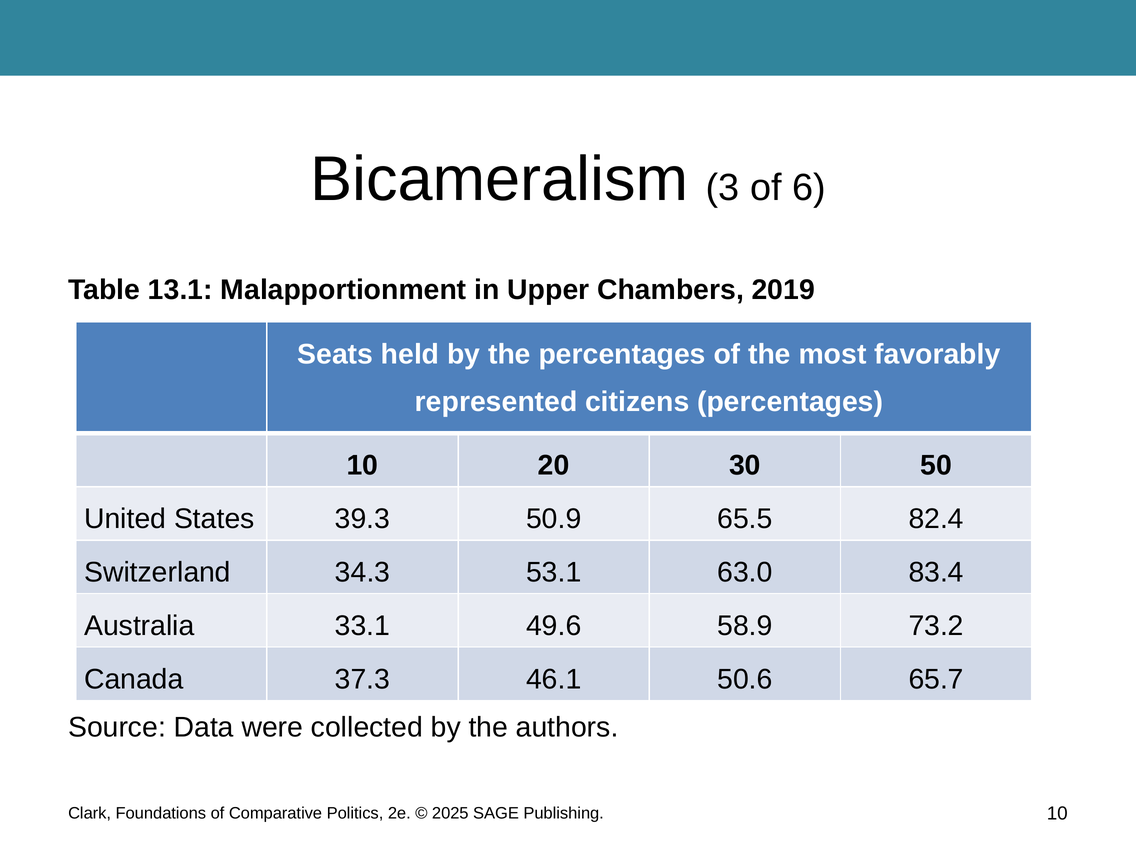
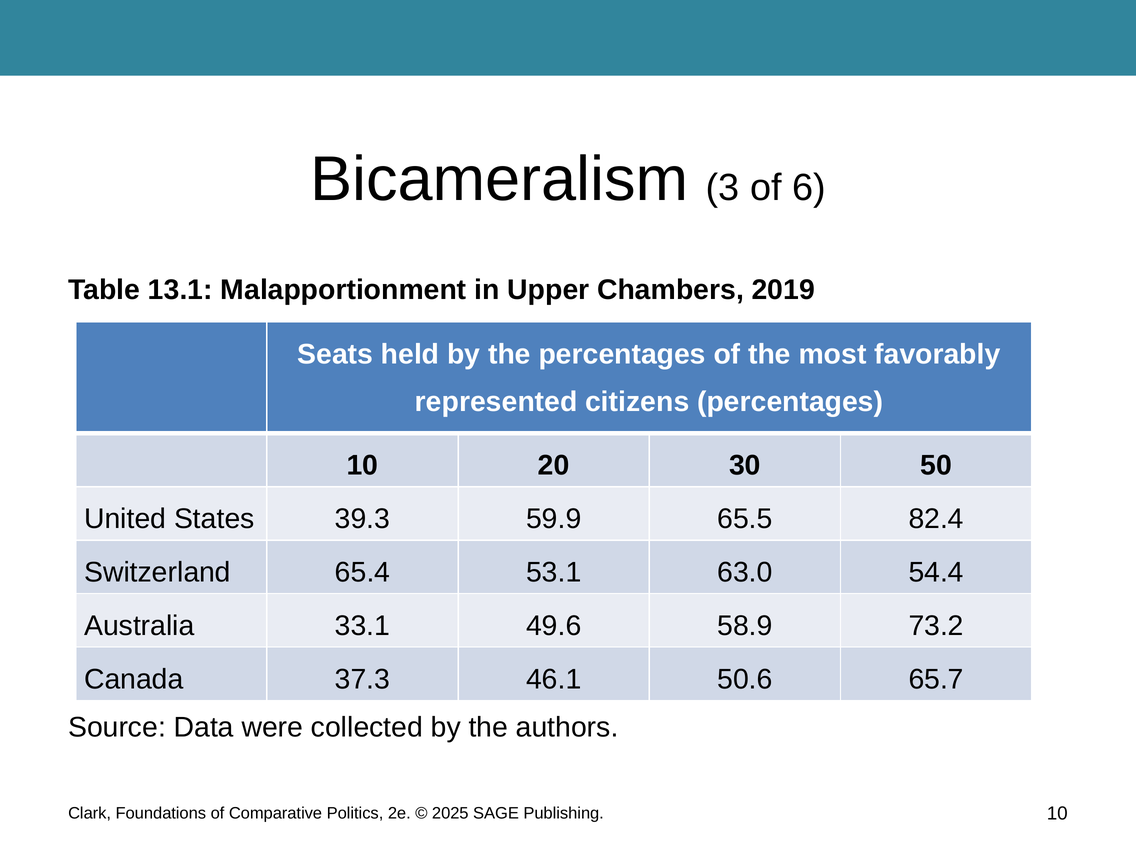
50.9: 50.9 -> 59.9
34.3: 34.3 -> 65.4
83.4: 83.4 -> 54.4
